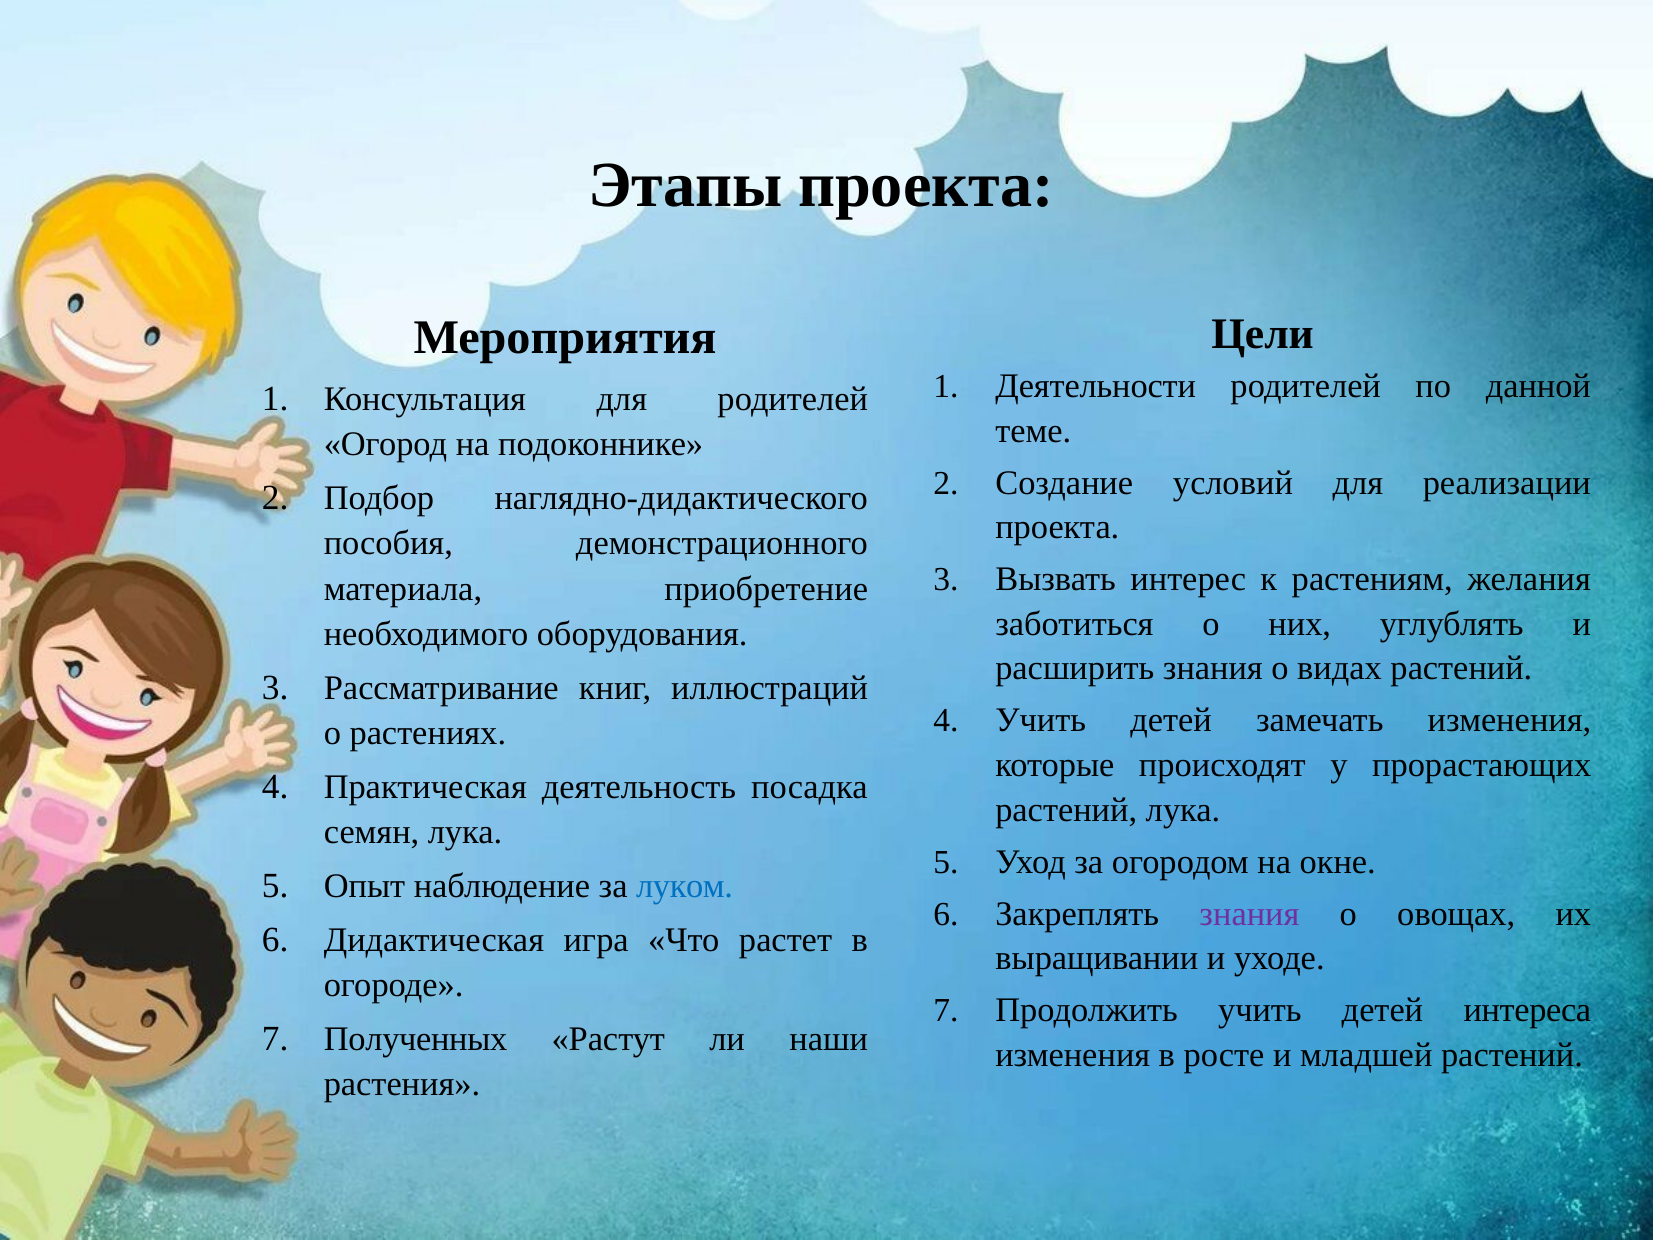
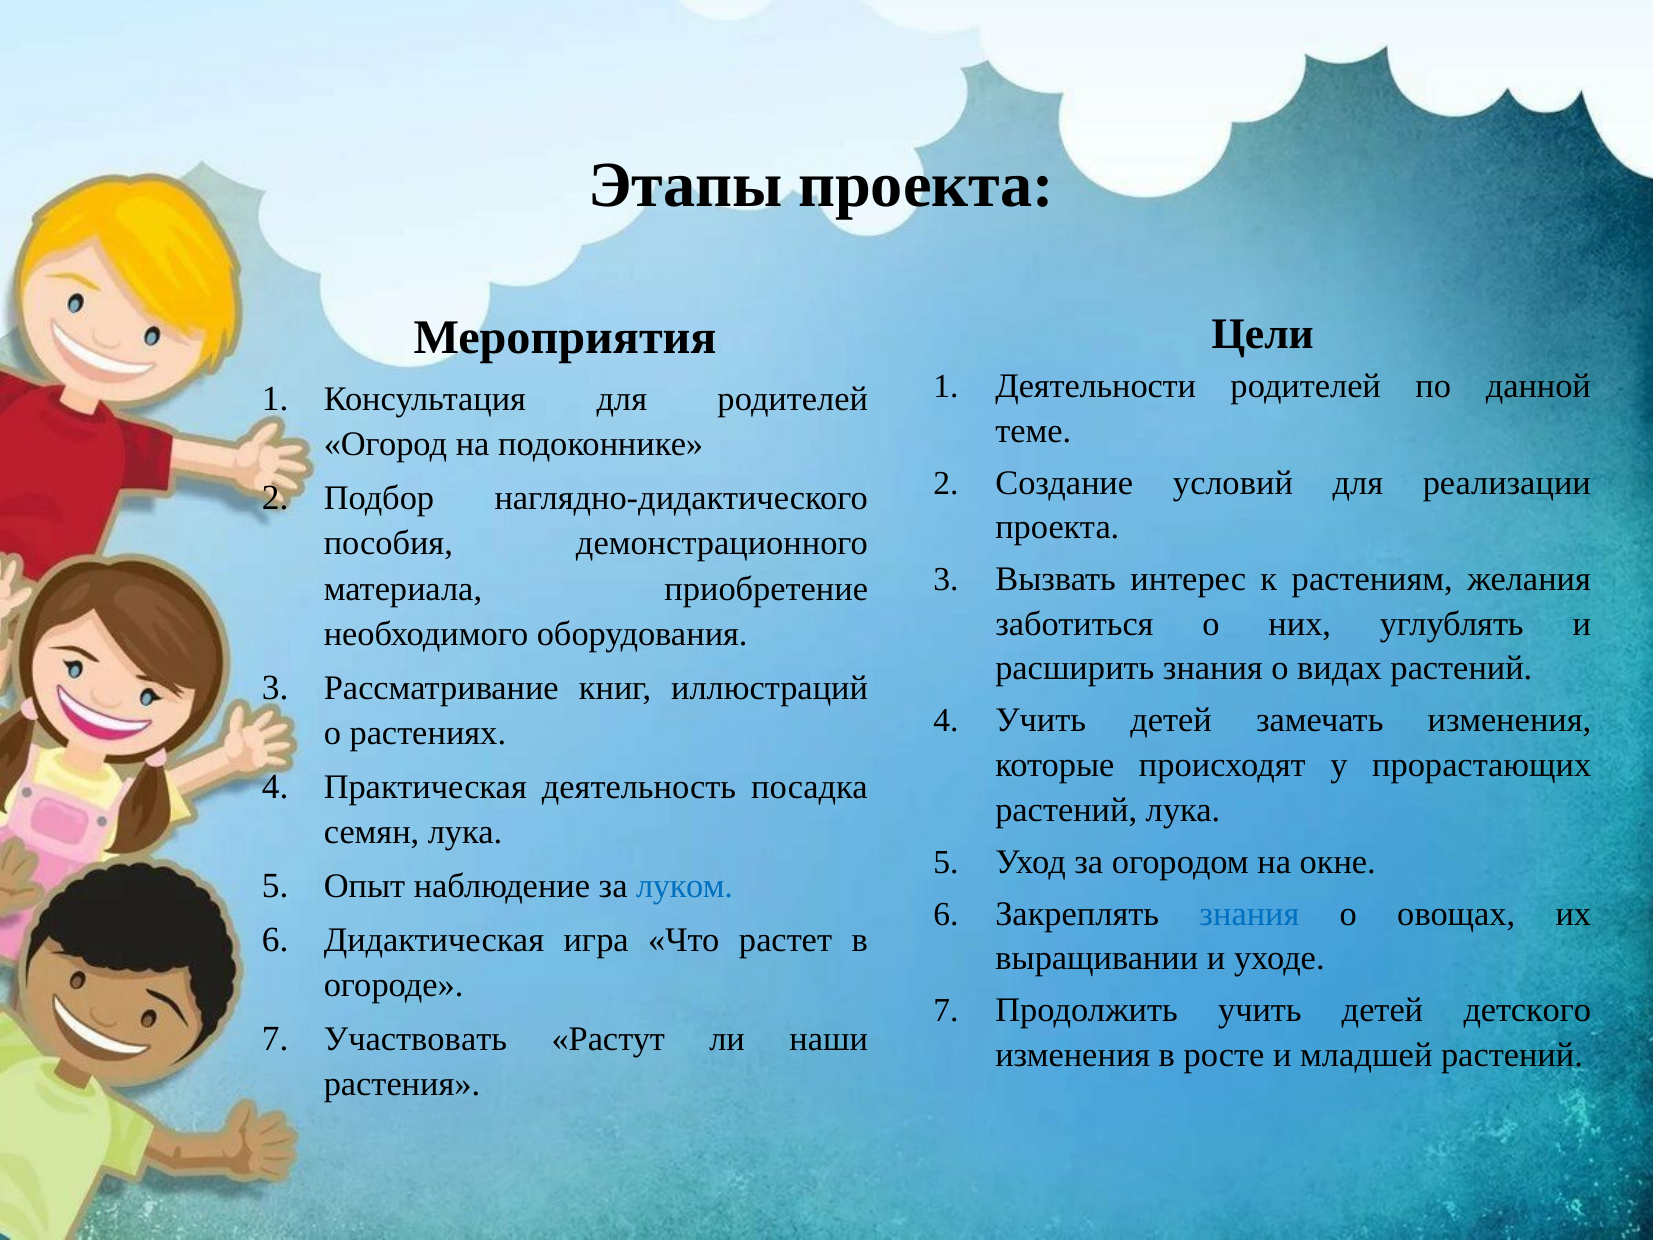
знания at (1249, 914) colour: purple -> blue
интереса: интереса -> детского
Полученных: Полученных -> Участвовать
